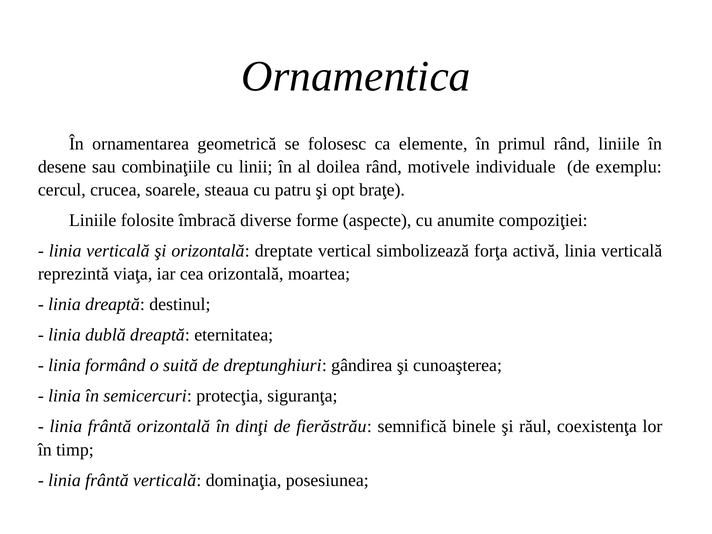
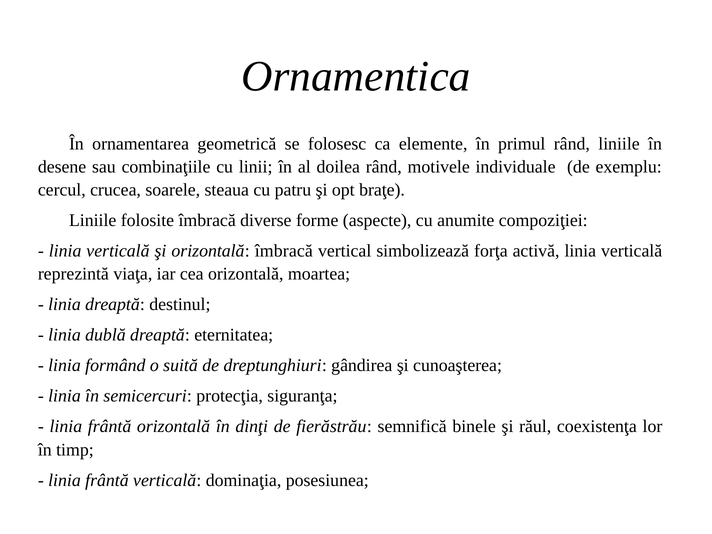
orizontală dreptate: dreptate -> îmbracă
